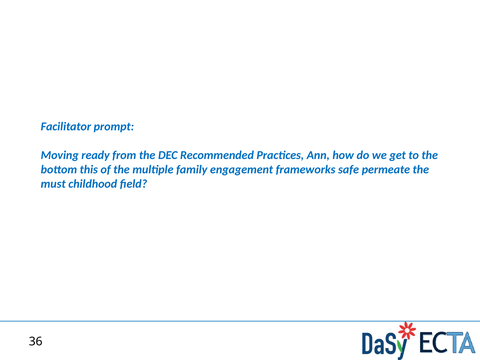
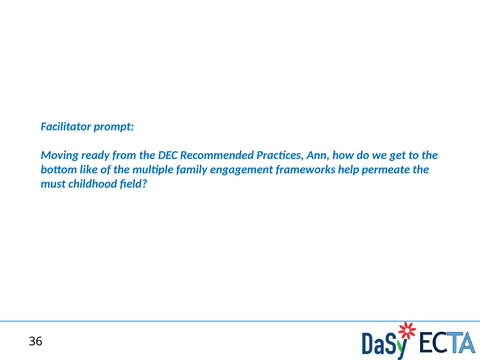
this: this -> like
safe: safe -> help
